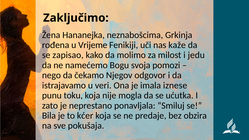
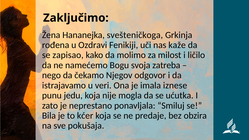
neznabošcima: neznabošcima -> svešteničkoga
Vrijeme: Vrijeme -> Ozdravi
jedu: jedu -> ličilo
pomozi: pomozi -> zatreba
toku: toku -> jedu
